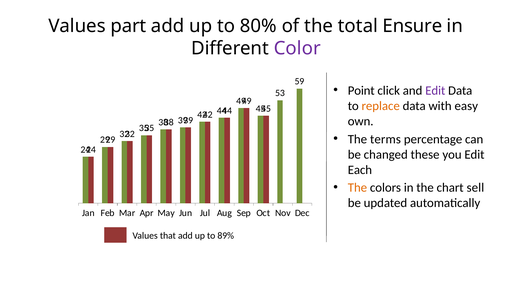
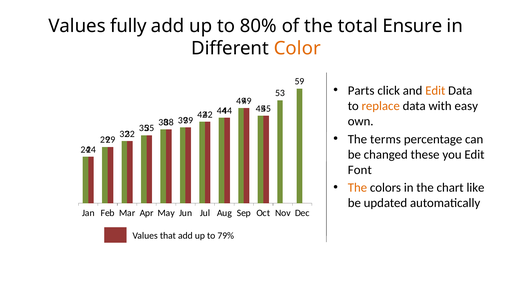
part: part -> fully
Color colour: purple -> orange
Point: Point -> Parts
Edit at (435, 90) colour: purple -> orange
Each: Each -> Font
sell: sell -> like
89%: 89% -> 79%
